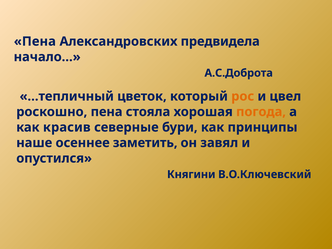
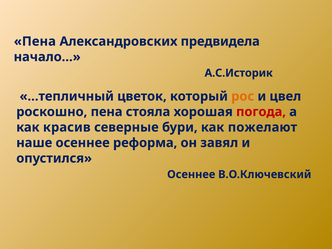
А.С.Доброта: А.С.Доброта -> А.С.Историк
погода colour: orange -> red
принципы: принципы -> пожелают
заметить: заметить -> реформа
Княгини at (191, 174): Княгини -> Осеннее
